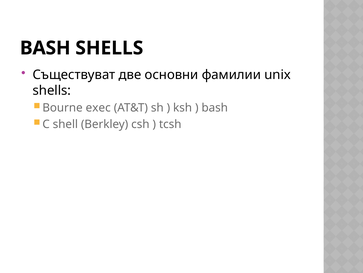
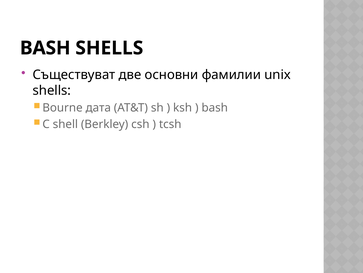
exec: exec -> дата
